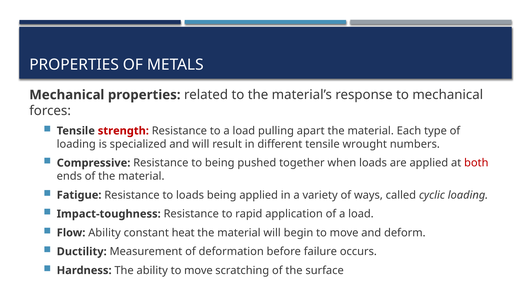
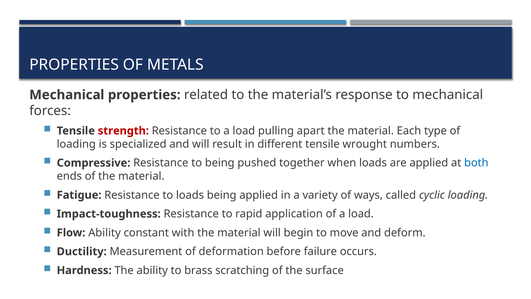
both colour: red -> blue
heat: heat -> with
ability to move: move -> brass
